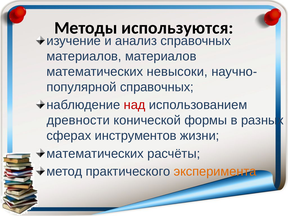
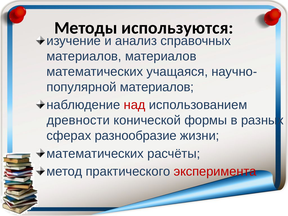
невысоки: невысоки -> учащаяся
справочных at (157, 87): справочных -> материалов
инструментов: инструментов -> разнообразие
эксперимента colour: orange -> red
